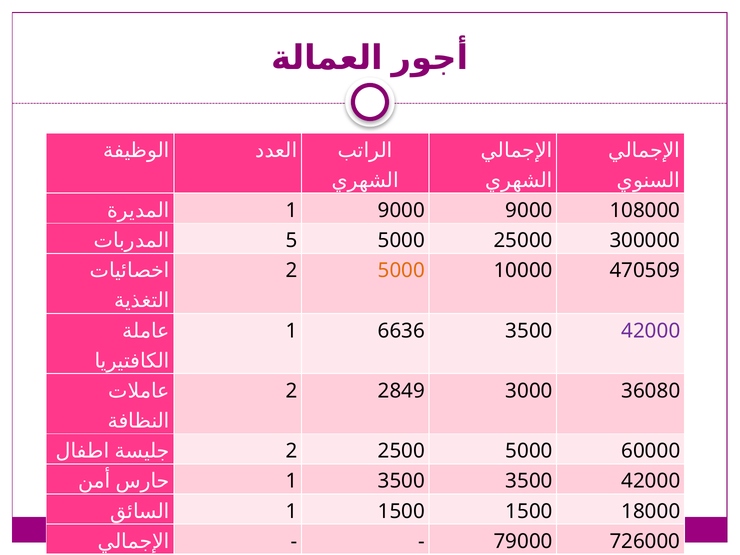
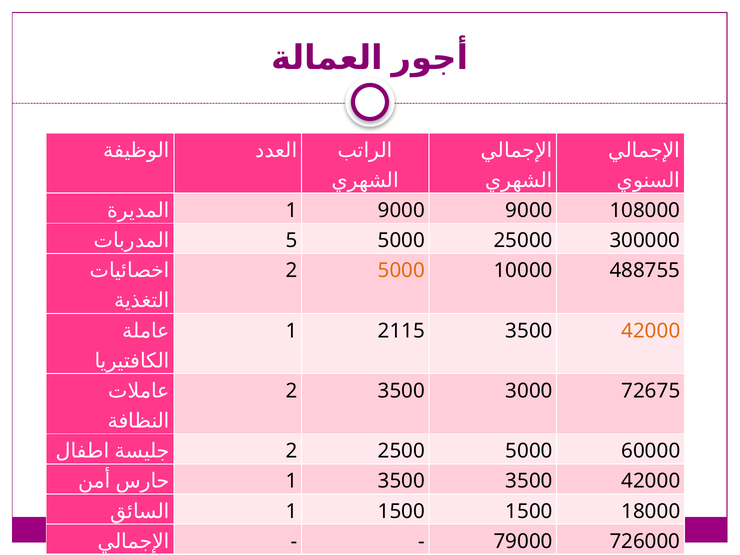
470509: 470509 -> 488755
6636: 6636 -> 2115
42000 at (651, 331) colour: purple -> orange
2 2849: 2849 -> 3500
36080: 36080 -> 72675
